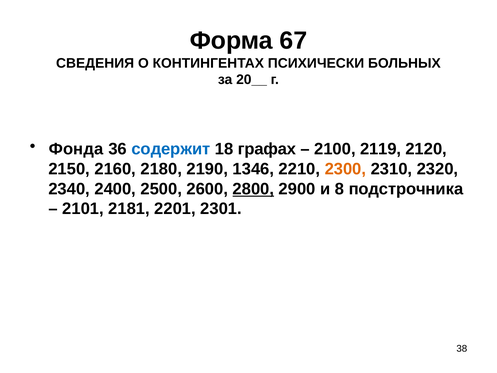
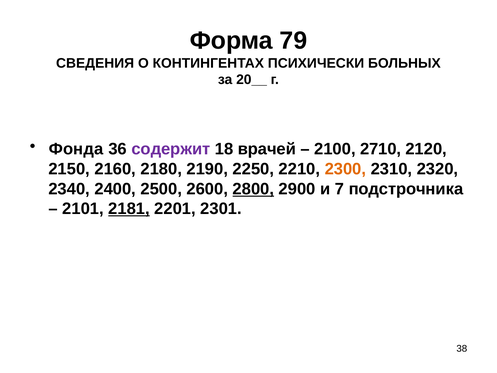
67: 67 -> 79
содержит colour: blue -> purple
графах: графах -> врачей
2119: 2119 -> 2710
1346: 1346 -> 2250
8: 8 -> 7
2181 underline: none -> present
